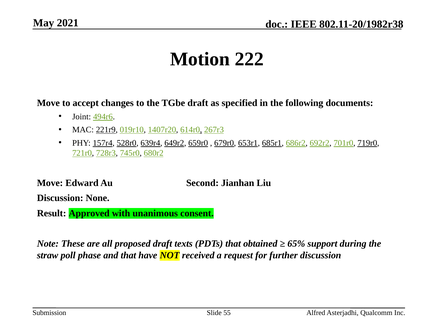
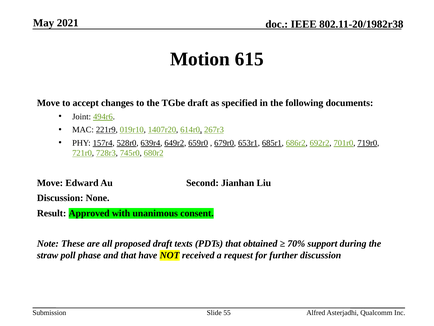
222: 222 -> 615
65%: 65% -> 70%
